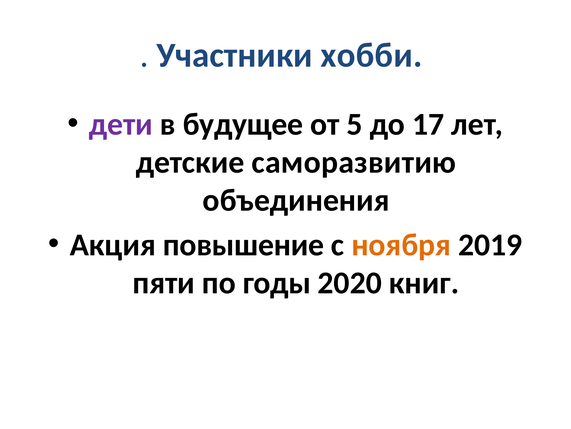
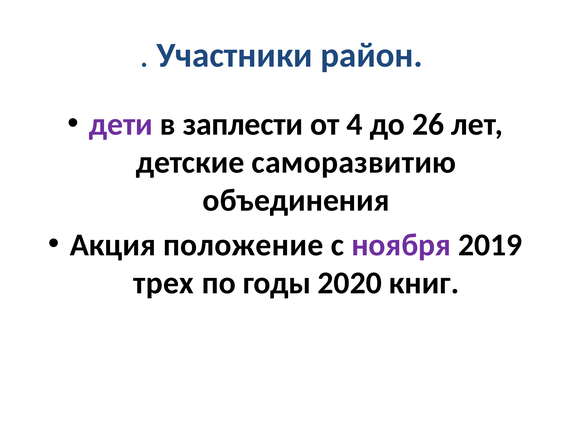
хобби: хобби -> район
будущее: будущее -> заплести
5: 5 -> 4
17: 17 -> 26
повышение: повышение -> положение
ноября colour: orange -> purple
пяти: пяти -> трех
